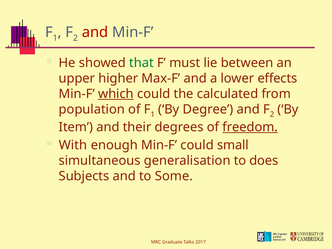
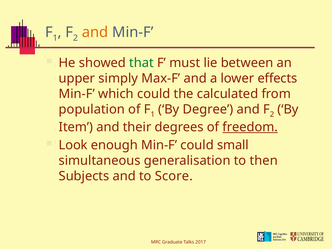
and at (95, 32) colour: red -> orange
higher: higher -> simply
which underline: present -> none
With: With -> Look
does: does -> then
Some: Some -> Score
